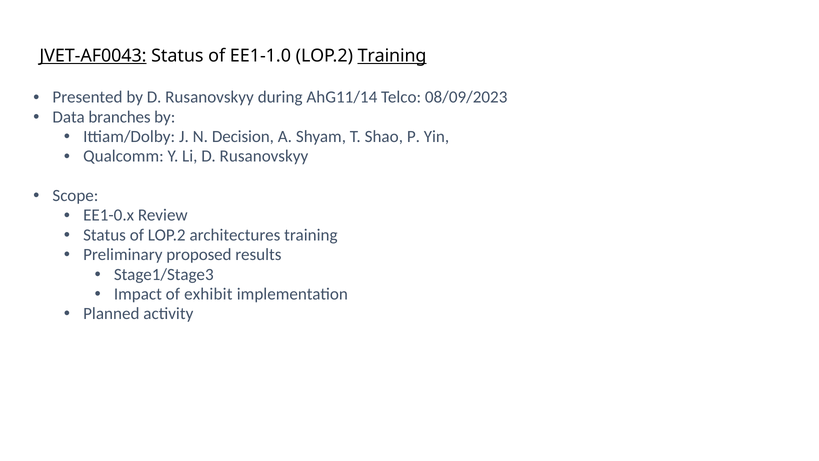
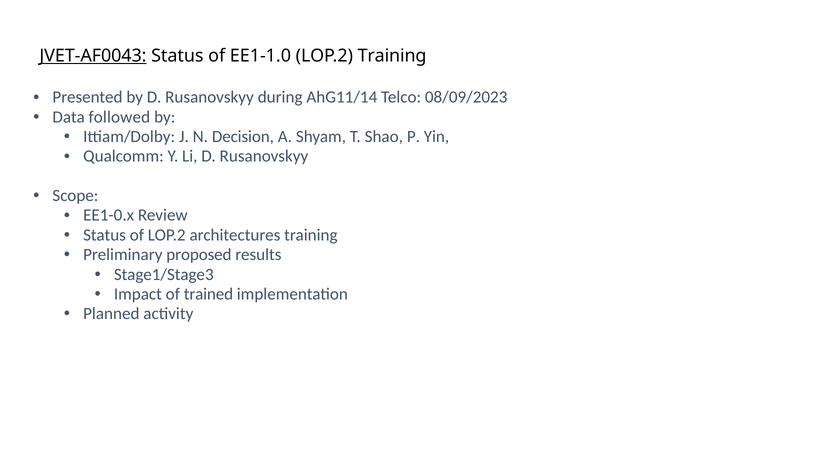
Training at (392, 56) underline: present -> none
branches: branches -> followed
exhibit: exhibit -> trained
